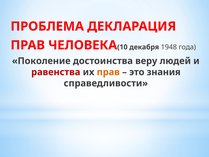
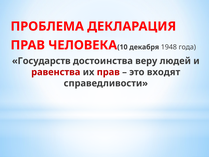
Поколение: Поколение -> Государств
прав at (108, 72) colour: orange -> red
знания: знания -> входят
